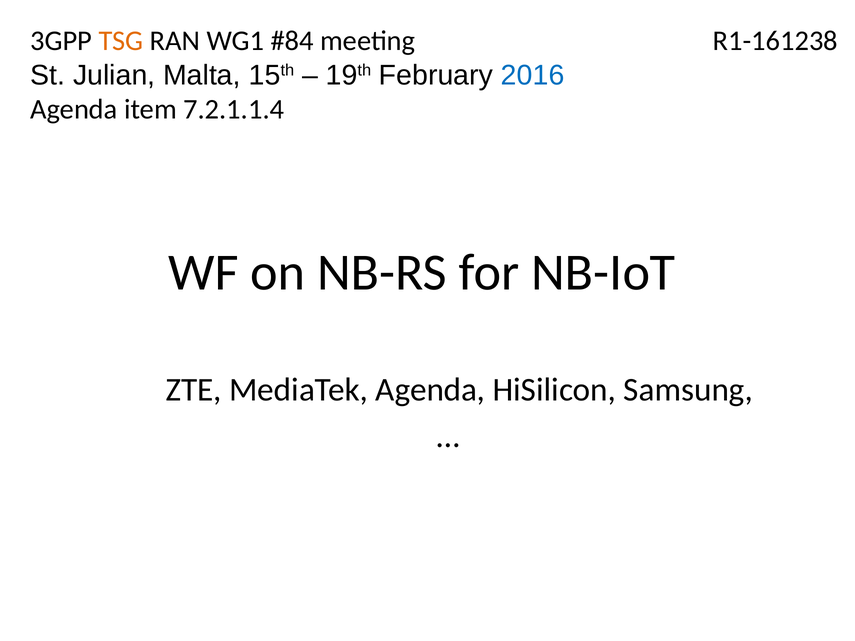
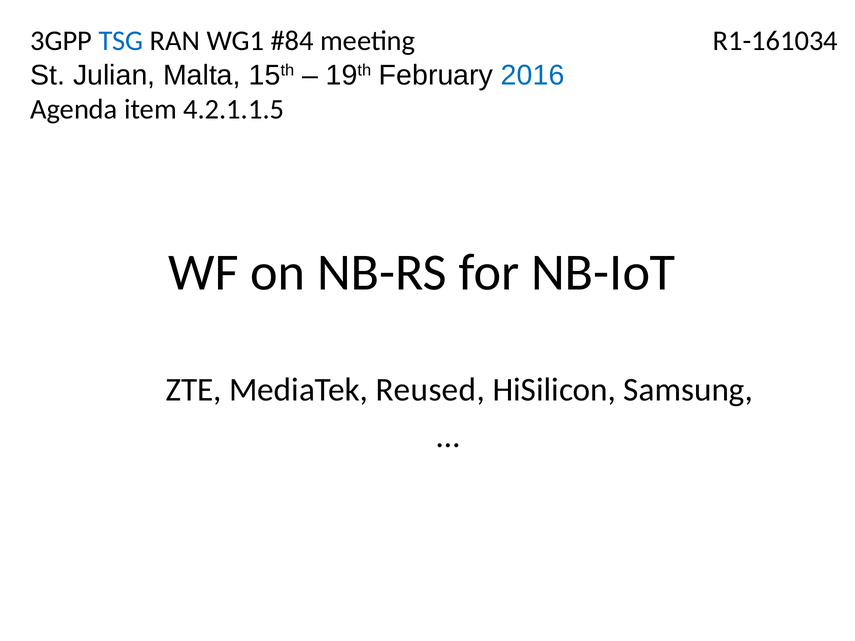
TSG colour: orange -> blue
R1-161238: R1-161238 -> R1-161034
7.2.1.1.4: 7.2.1.1.4 -> 4.2.1.1.5
MediaTek Agenda: Agenda -> Reused
